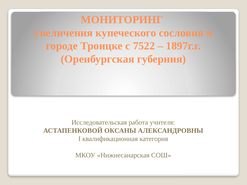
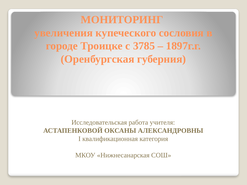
7522: 7522 -> 3785
